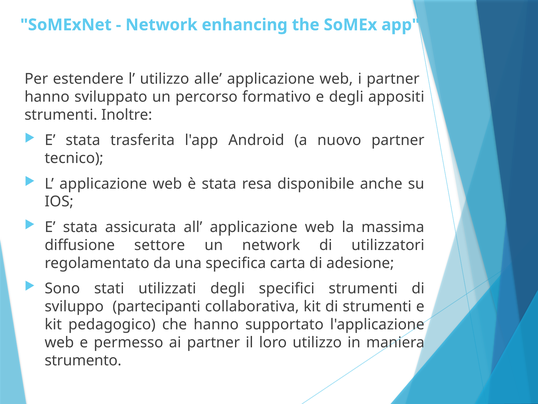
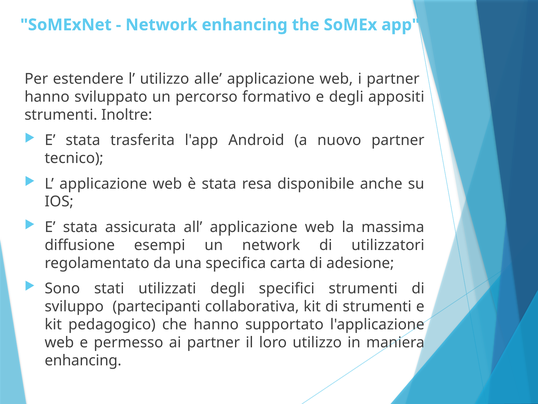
settore: settore -> esempi
strumento at (83, 360): strumento -> enhancing
